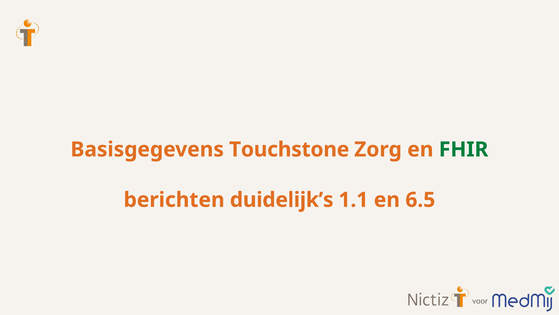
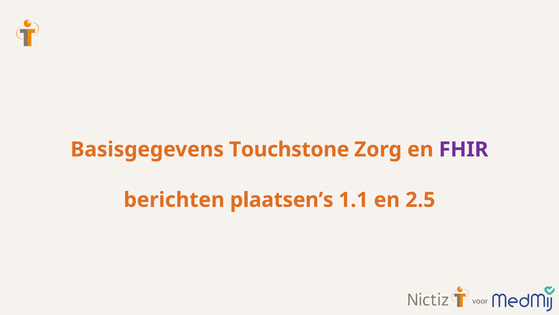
FHIR colour: green -> purple
duidelijk’s: duidelijk’s -> plaatsen’s
6.5: 6.5 -> 2.5
